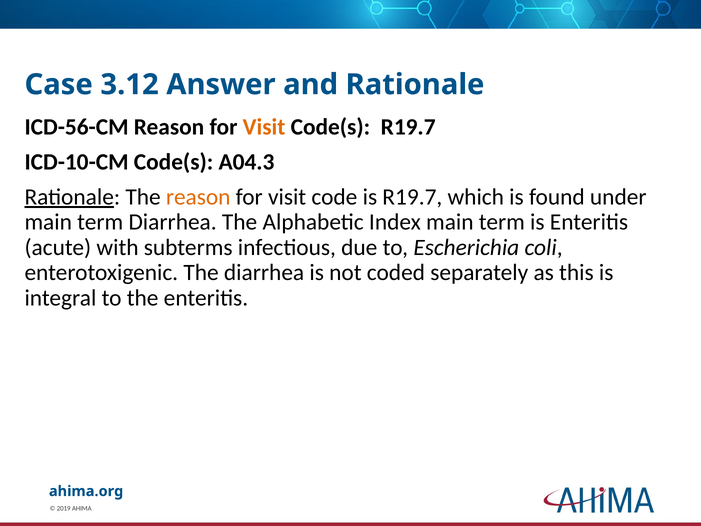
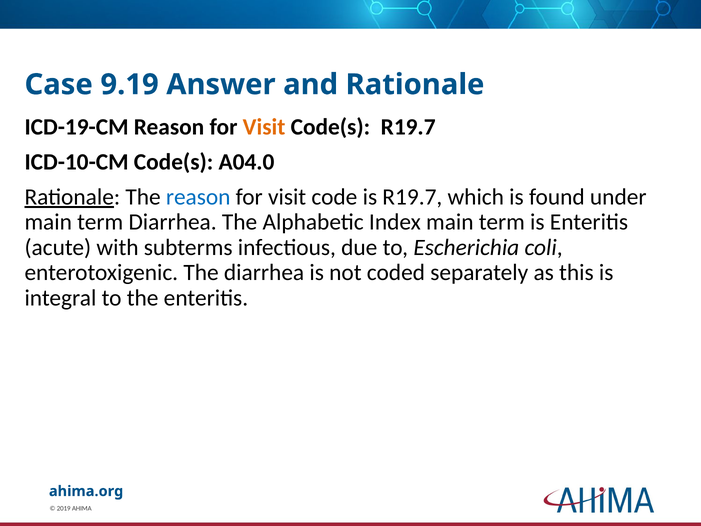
3.12: 3.12 -> 9.19
ICD-56-CM: ICD-56-CM -> ICD-19-CM
A04.3: A04.3 -> A04.0
reason at (198, 197) colour: orange -> blue
